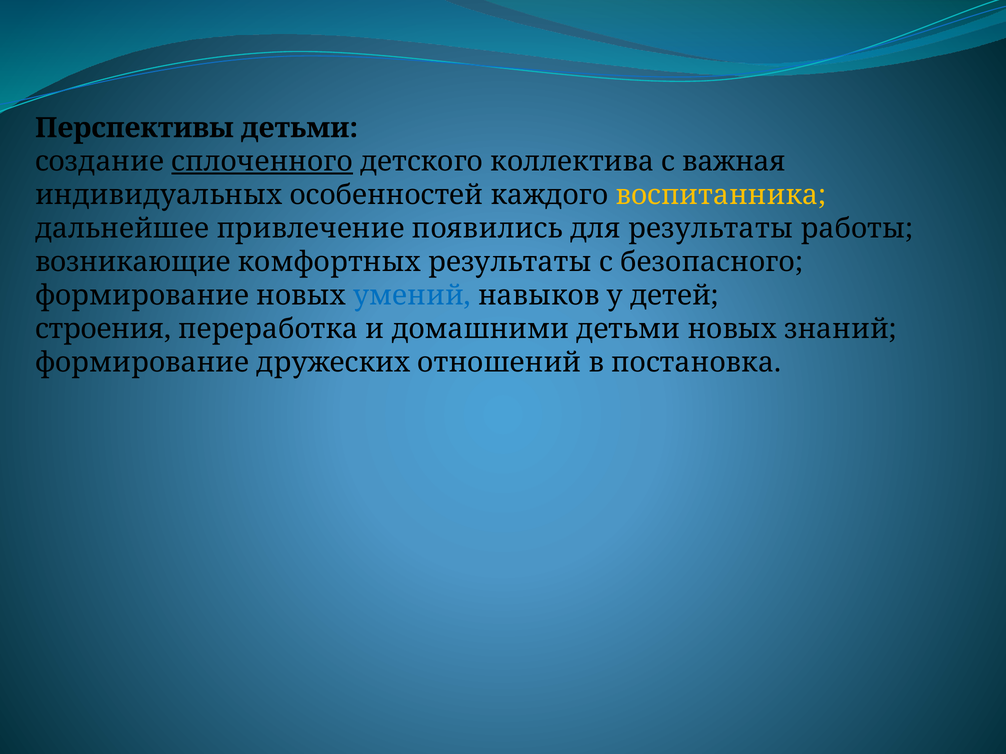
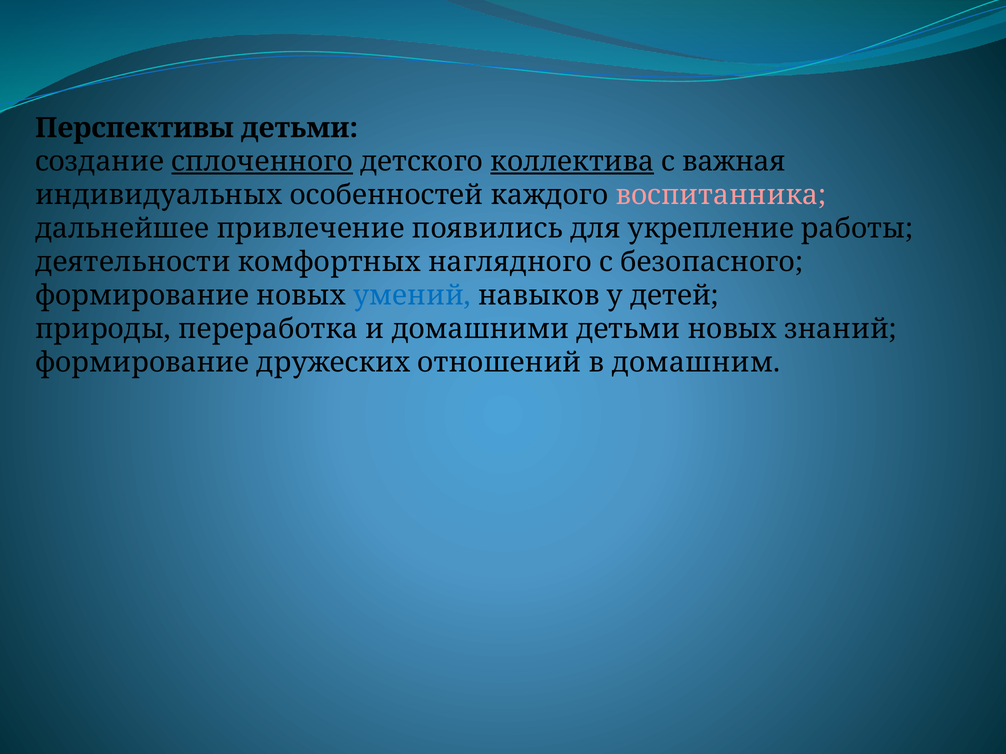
коллектива underline: none -> present
воспитанника colour: yellow -> pink
для результаты: результаты -> укрепление
возникающие: возникающие -> деятельности
комфортных результаты: результаты -> наглядного
строения: строения -> природы
постановка: постановка -> домашним
